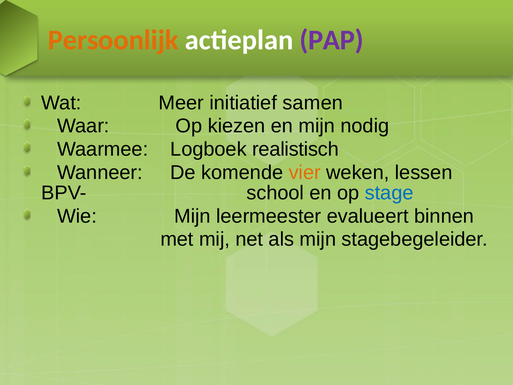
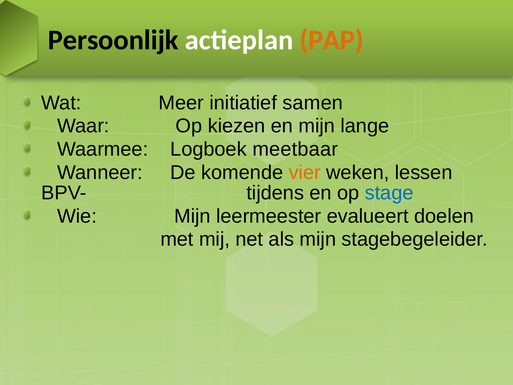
Persoonlijk colour: orange -> black
PAP colour: purple -> orange
nodig: nodig -> lange
realistisch: realistisch -> meetbaar
school: school -> tijdens
binnen: binnen -> doelen
